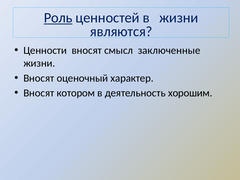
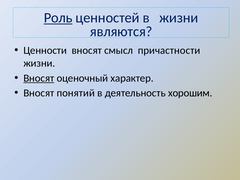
заключенные: заключенные -> причастности
Вносят at (39, 78) underline: none -> present
котором: котором -> понятий
